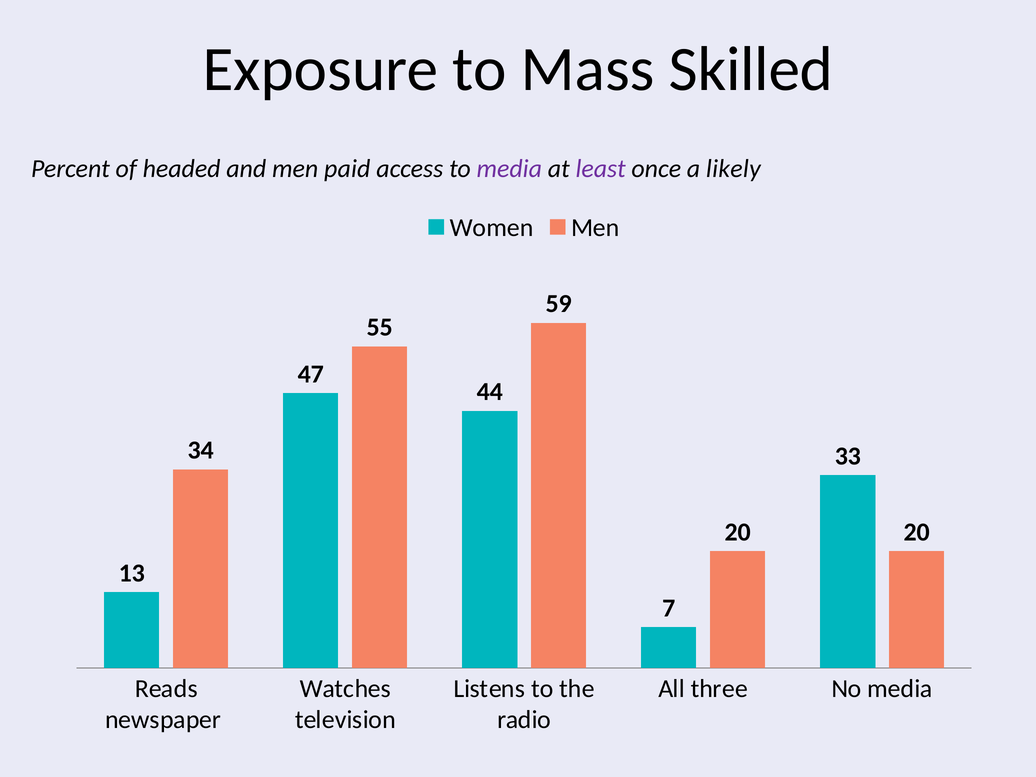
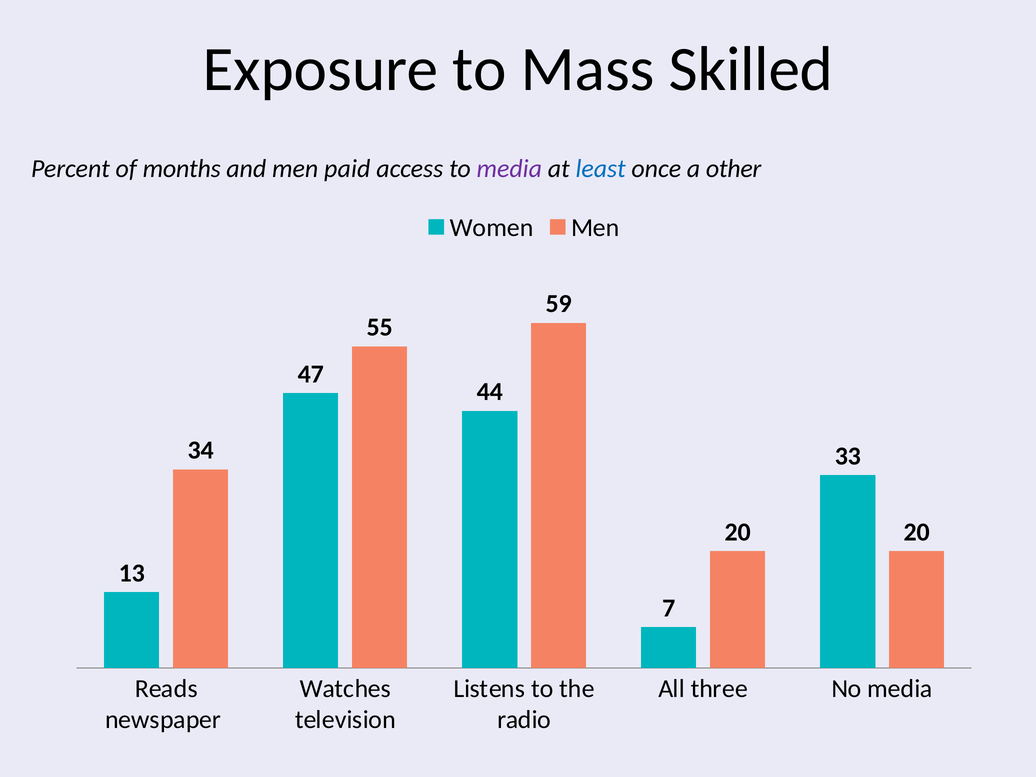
headed: headed -> months
least colour: purple -> blue
likely: likely -> other
